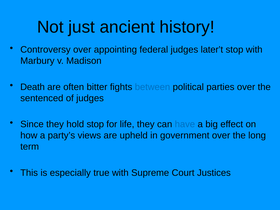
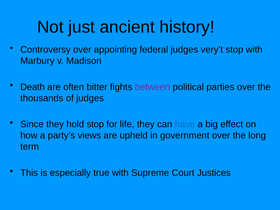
later’t: later’t -> very’t
between colour: blue -> purple
sentenced: sentenced -> thousands
